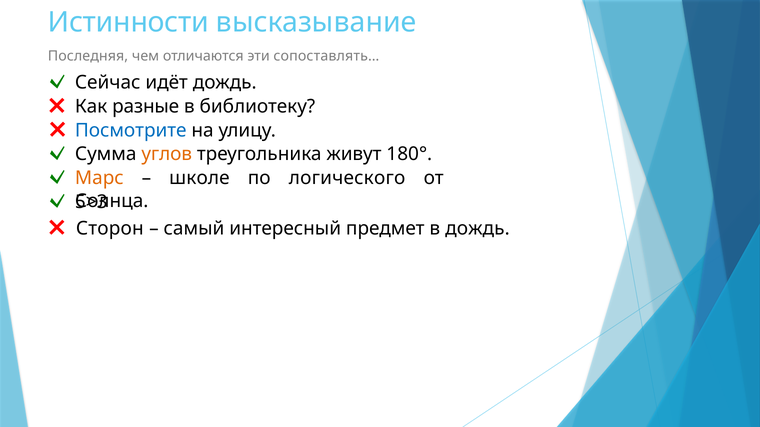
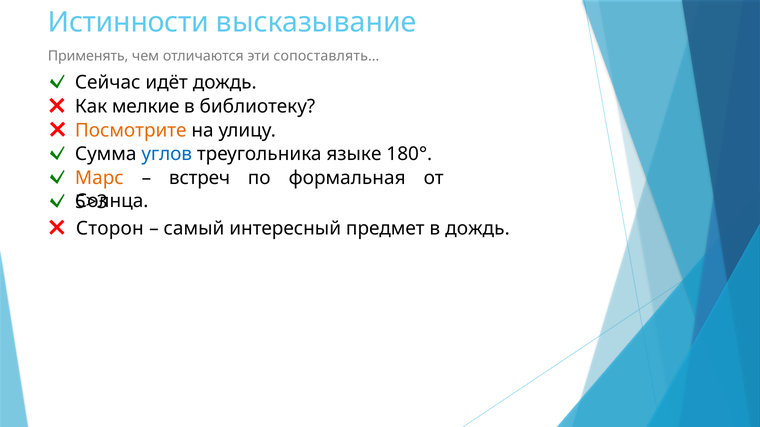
Последняя: Последняя -> Применять
разные: разные -> мелкие
Посмотрите colour: blue -> orange
углов colour: orange -> blue
живут: живут -> языке
школе: школе -> встреч
логического: логического -> формальная
